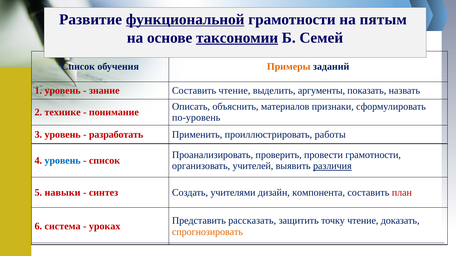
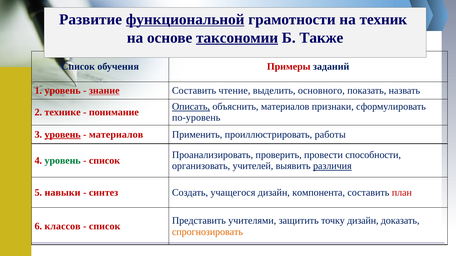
пятым: пятым -> техник
Семей: Семей -> Также
Примеры colour: orange -> red
знание underline: none -> present
аргументы: аргументы -> основного
Описать underline: none -> present
уровень at (63, 135) underline: none -> present
разработать at (116, 135): разработать -> материалов
провести грамотности: грамотности -> способности
уровень at (63, 161) colour: blue -> green
учителями: учителями -> учащегося
рассказать: рассказать -> учителями
точку чтение: чтение -> дизайн
система: система -> классов
уроках at (105, 227): уроках -> список
